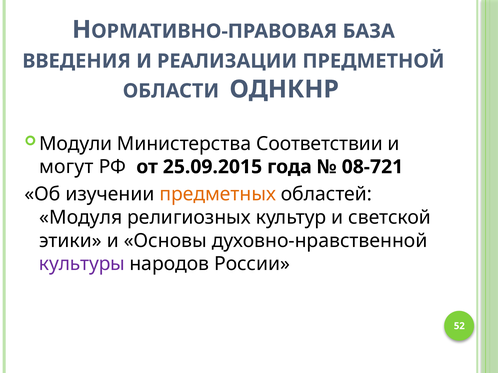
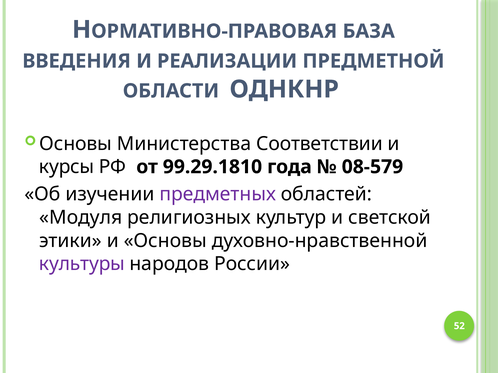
Модули at (76, 144): Модули -> Основы
могут: могут -> курсы
25.09.2015: 25.09.2015 -> 99.29.1810
08-721: 08-721 -> 08-579
предметных colour: orange -> purple
